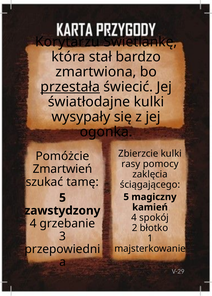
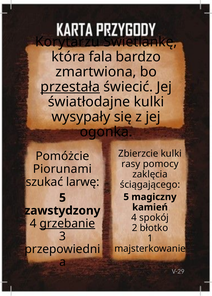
stał: stał -> fala
Zmartwień: Zmartwień -> Piorunami
tamę: tamę -> larwę
grzebanie underline: none -> present
